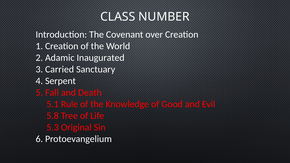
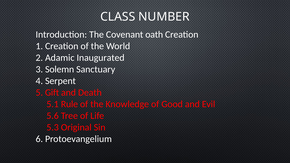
over: over -> oath
Carried: Carried -> Solemn
Fall: Fall -> Gift
5.8: 5.8 -> 5.6
